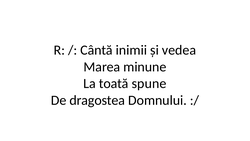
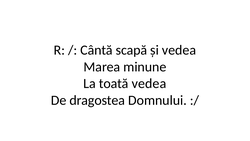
inimii: inimii -> scapă
toată spune: spune -> vedea
